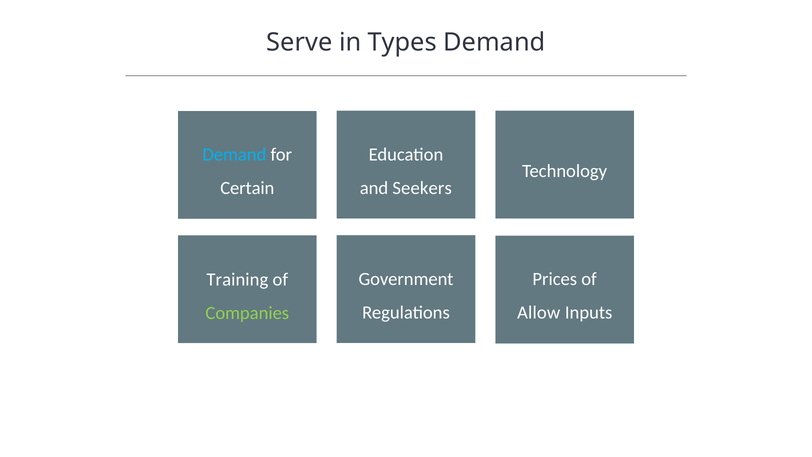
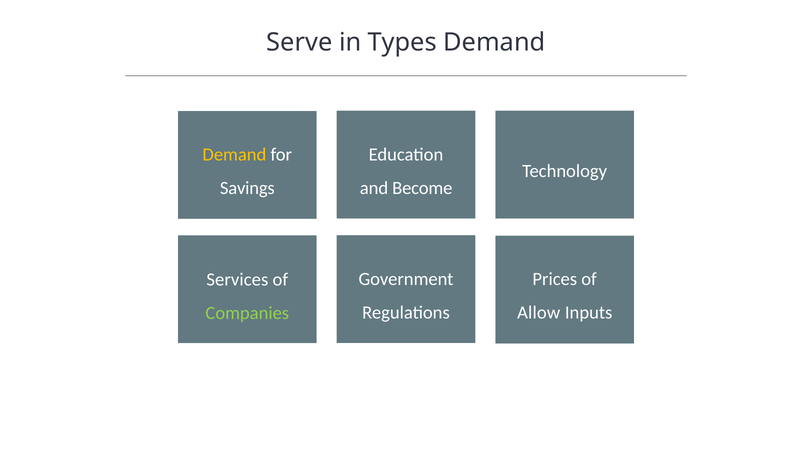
Demand at (234, 155) colour: light blue -> yellow
Seekers: Seekers -> Become
Certain: Certain -> Savings
Training: Training -> Services
